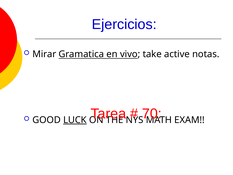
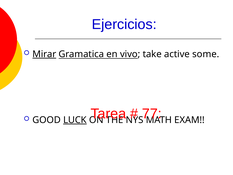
Mirar underline: none -> present
notas: notas -> some
70: 70 -> 77
